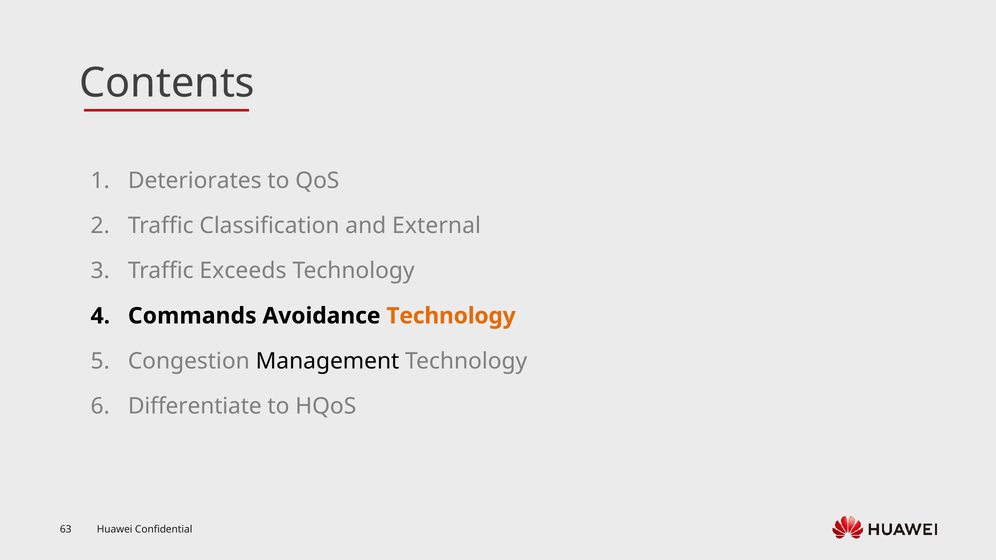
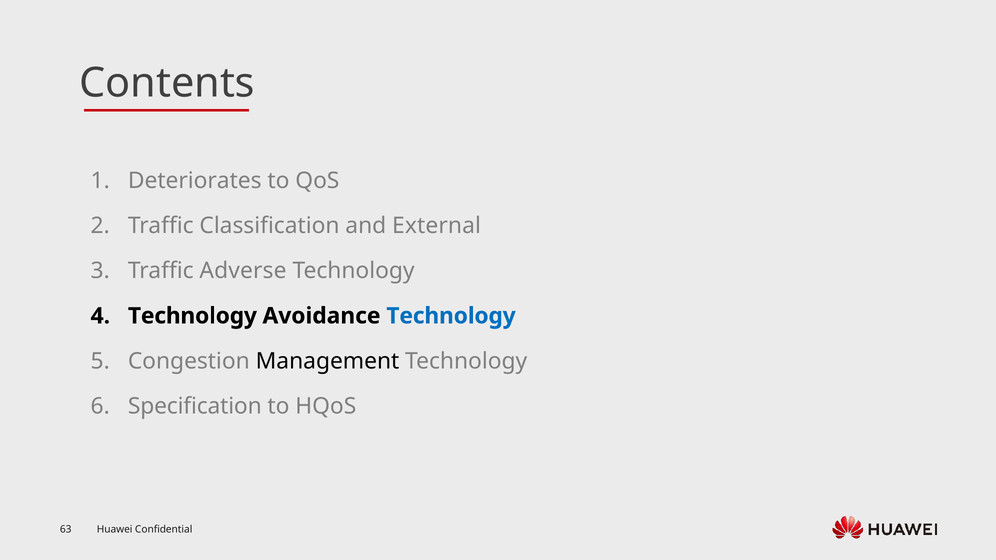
Exceeds: Exceeds -> Adverse
Commands at (192, 316): Commands -> Technology
Technology at (451, 316) colour: orange -> blue
Differentiate: Differentiate -> Specification
